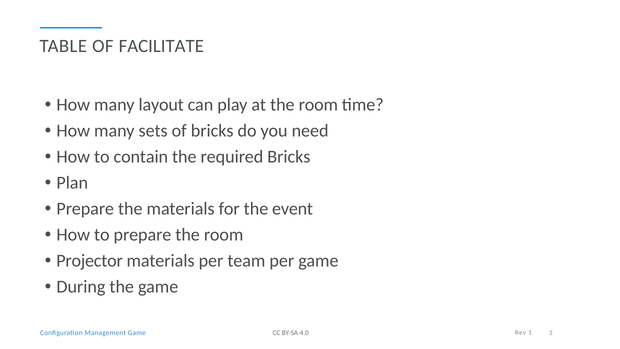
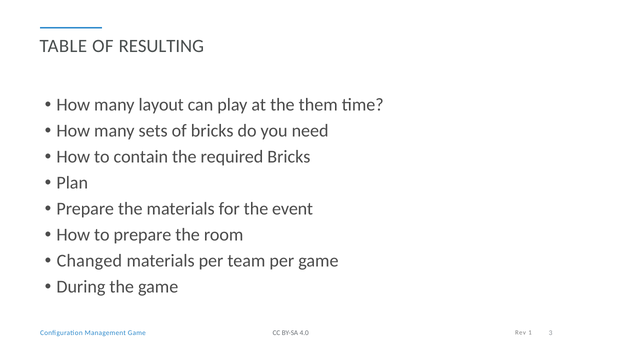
FACILITATE: FACILITATE -> RESULTING
at the room: room -> them
Projector: Projector -> Changed
